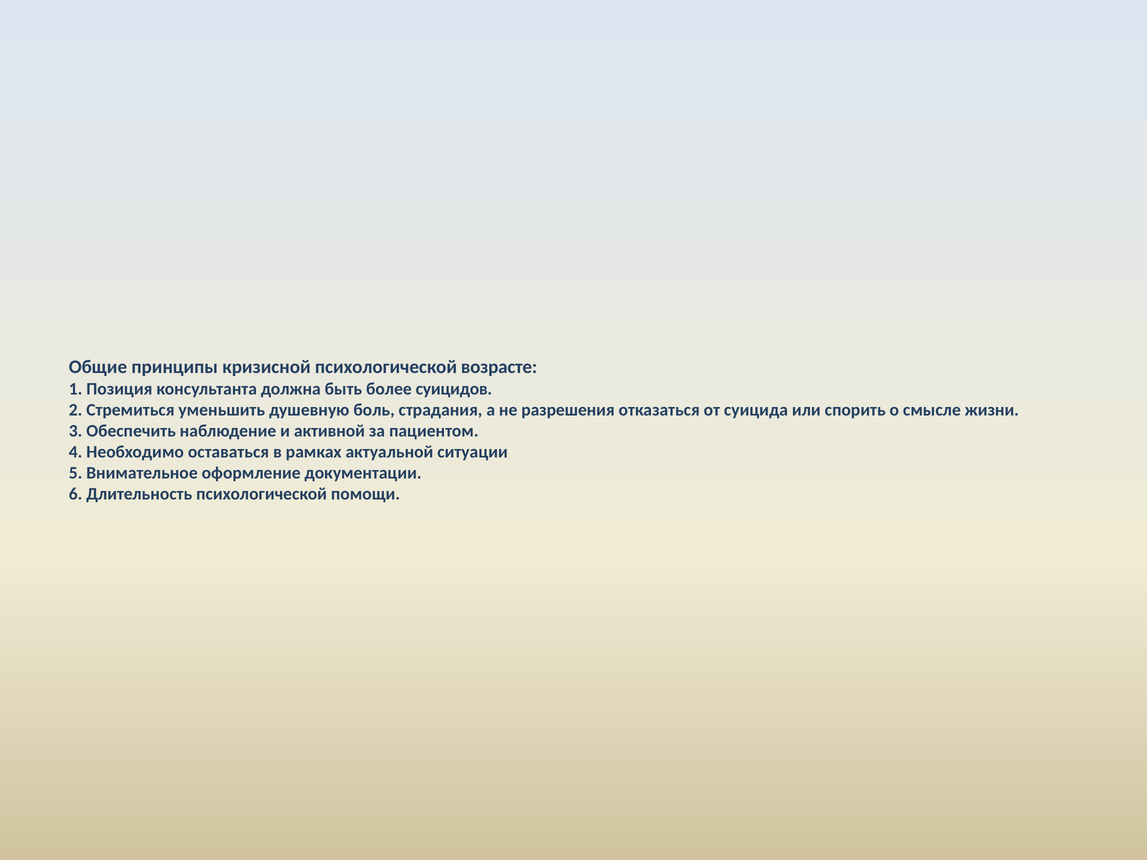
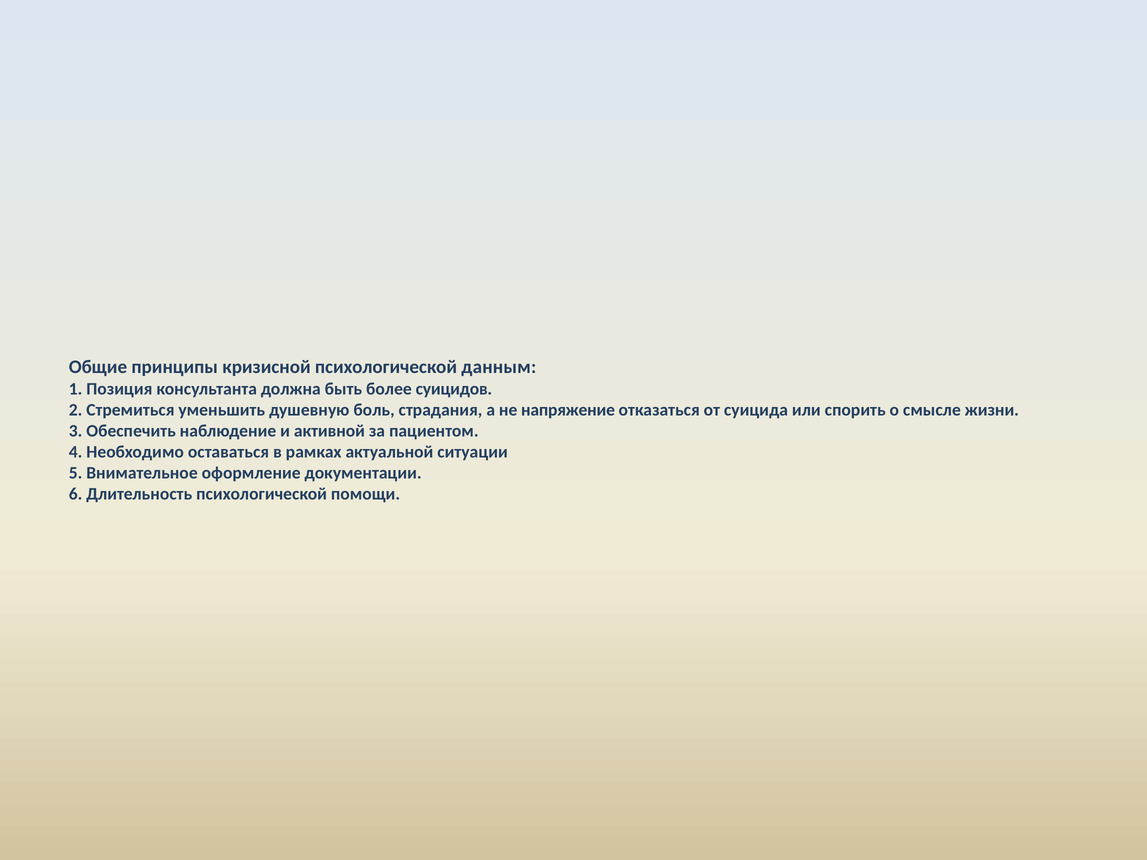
возрасте: возрасте -> данным
разрешения: разрешения -> напряжение
